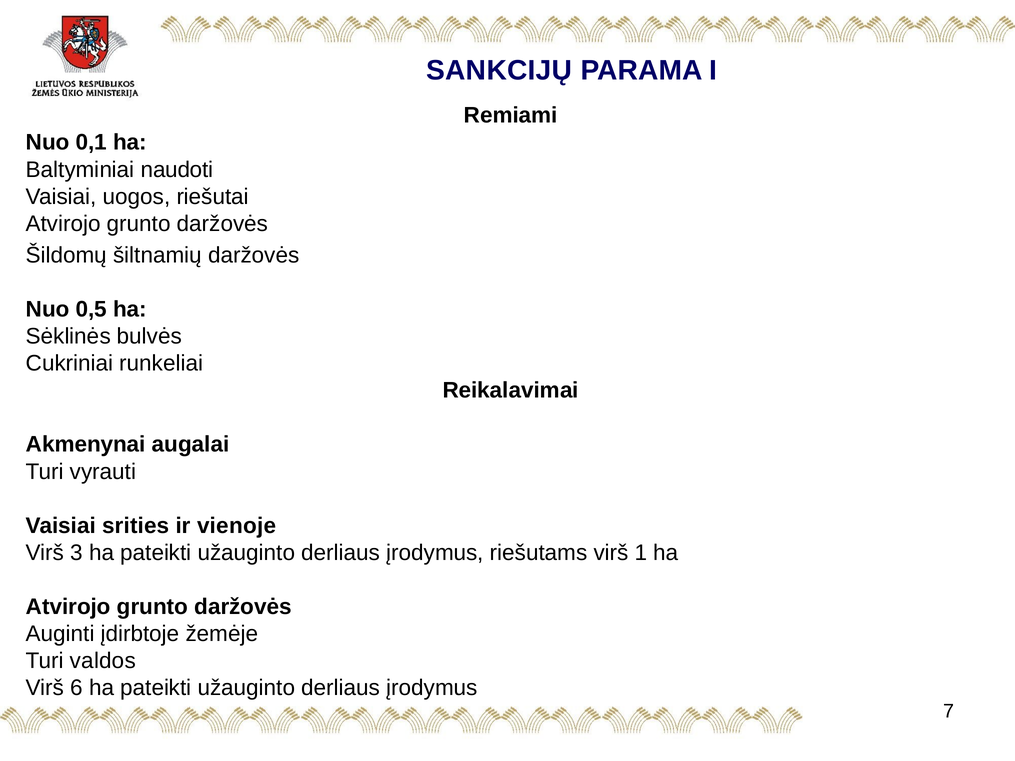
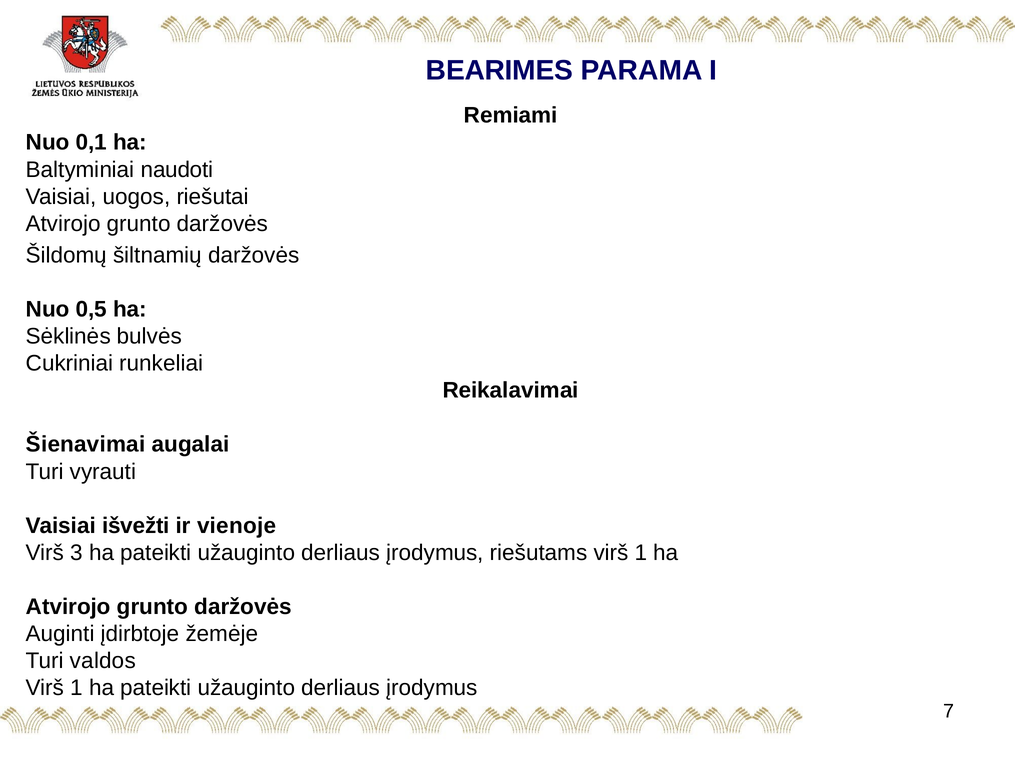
SANKCIJŲ: SANKCIJŲ -> BEARIMES
Akmenynai: Akmenynai -> Šienavimai
srities: srities -> išvežti
6 at (77, 688): 6 -> 1
